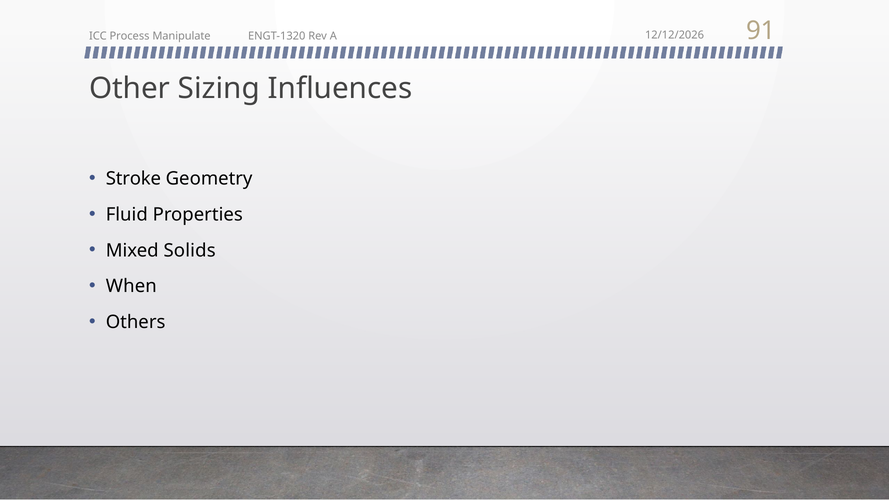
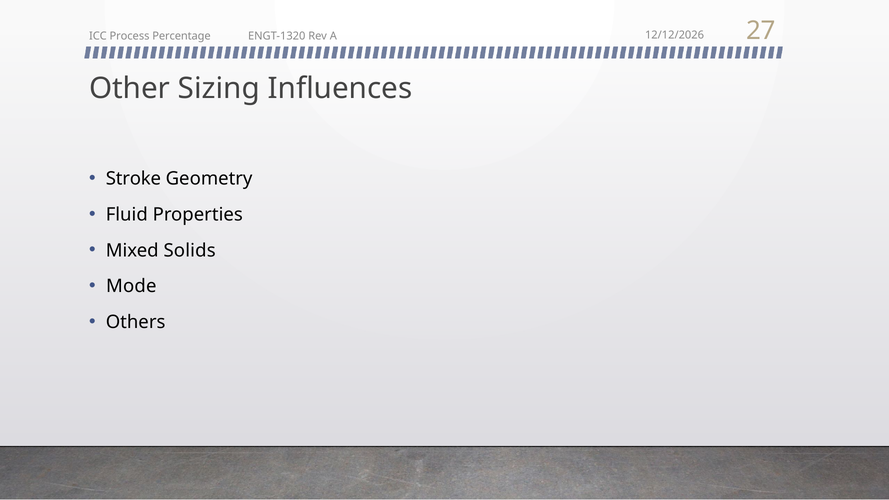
Manipulate: Manipulate -> Percentage
91: 91 -> 27
When: When -> Mode
